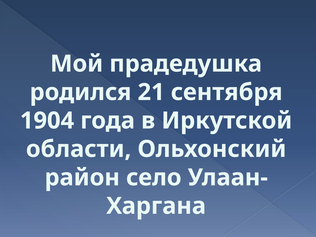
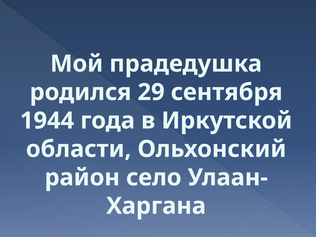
21: 21 -> 29
1904: 1904 -> 1944
